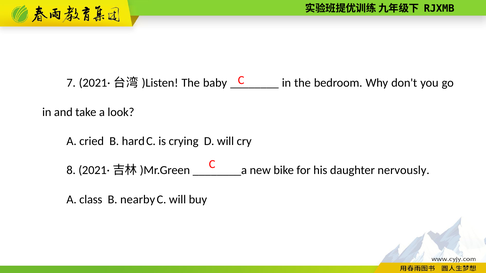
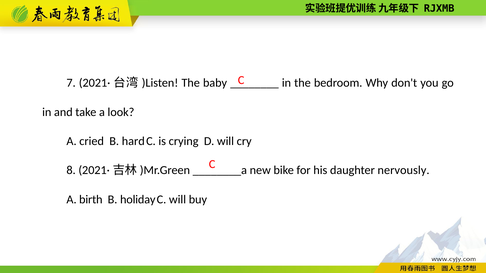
class: class -> birth
nearby: nearby -> holiday
